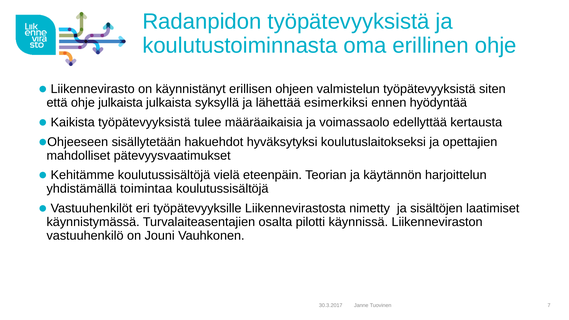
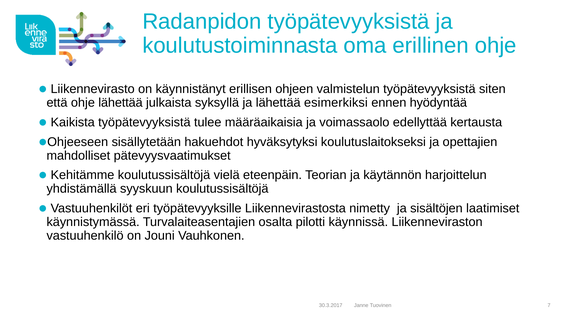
ohje julkaista: julkaista -> lähettää
toimintaa: toimintaa -> syyskuun
